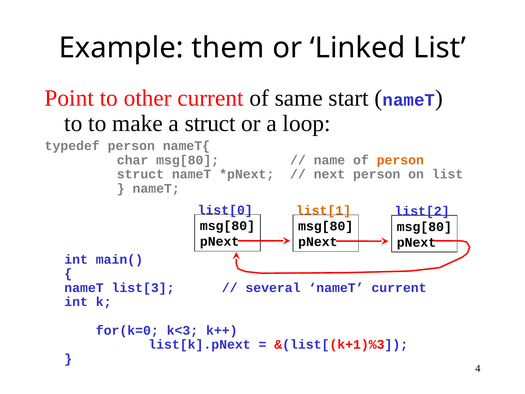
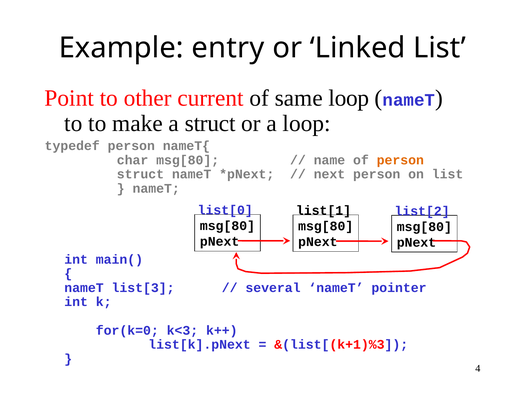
them: them -> entry
same start: start -> loop
list[1 colour: orange -> black
nameT current: current -> pointer
